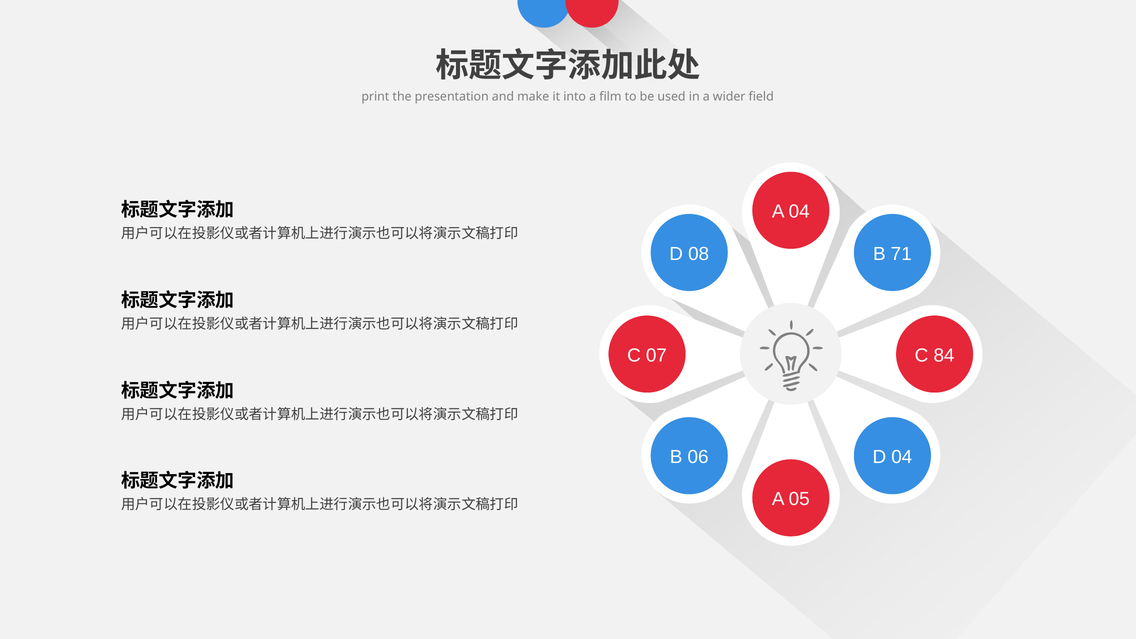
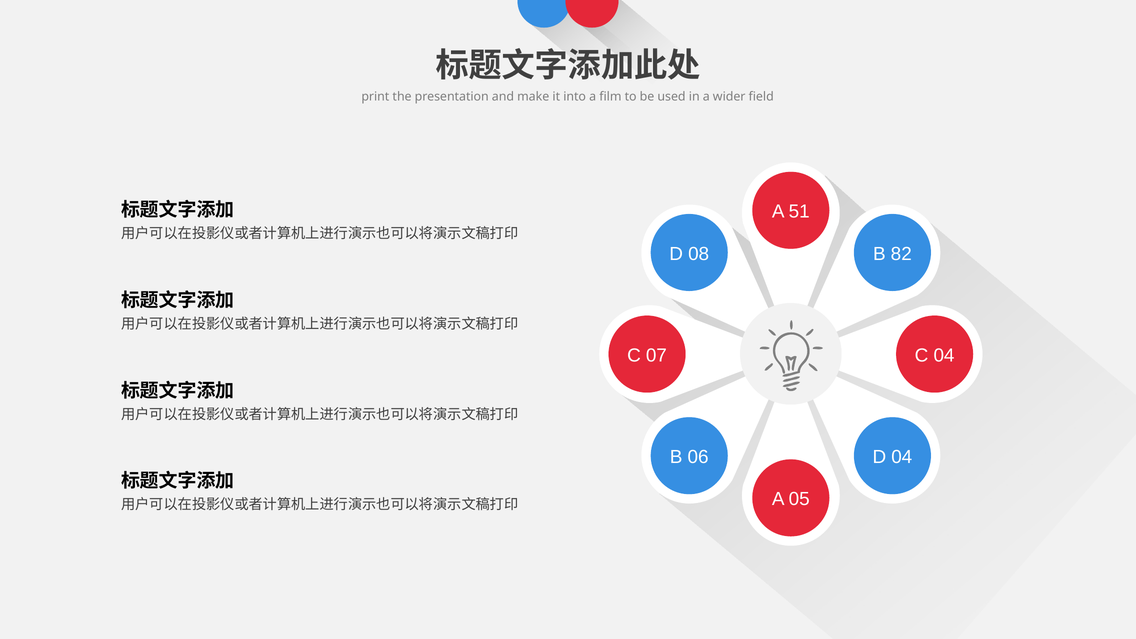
A 04: 04 -> 51
71: 71 -> 82
C 84: 84 -> 04
